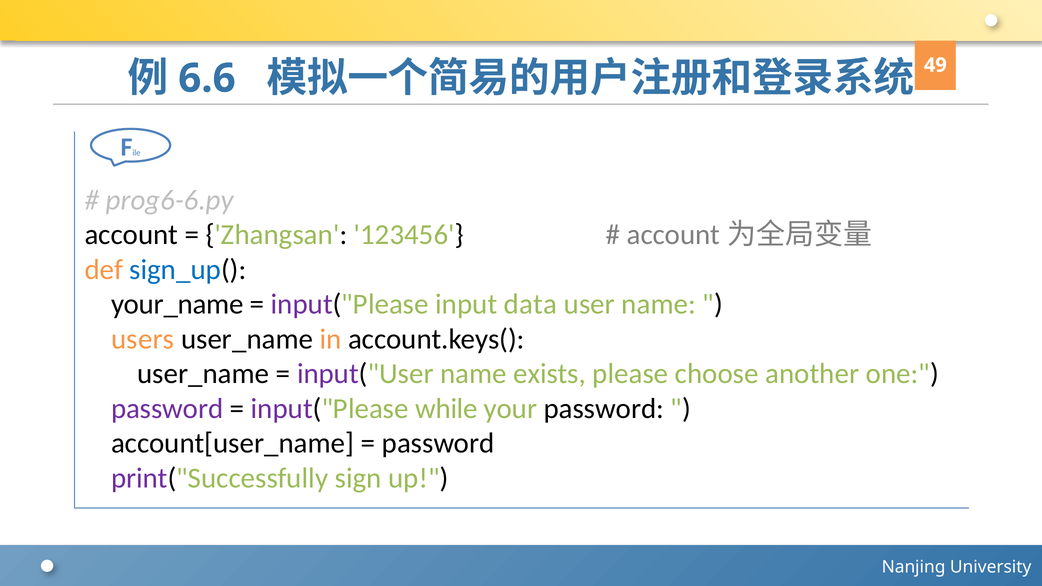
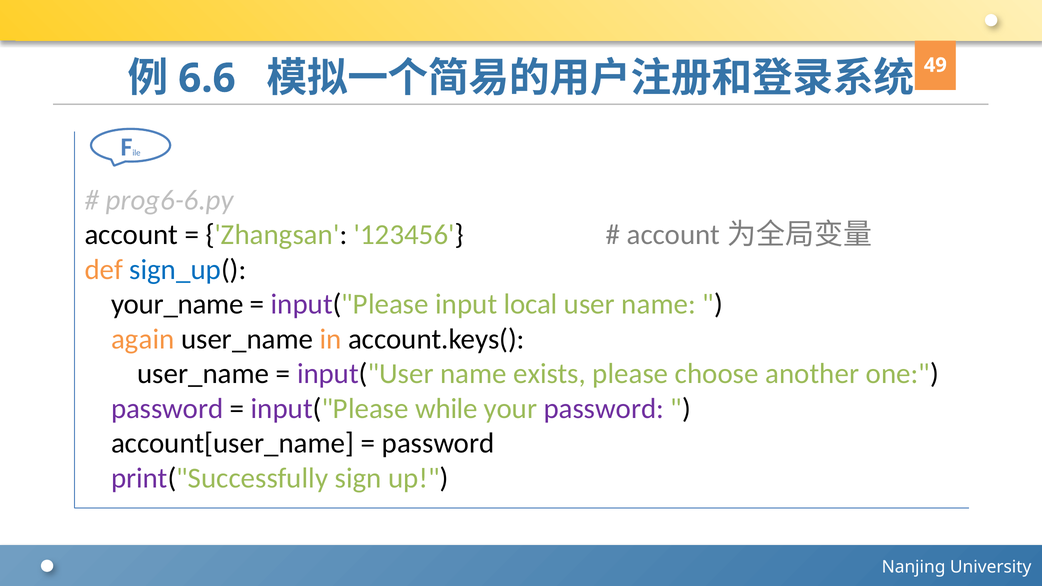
data: data -> local
users: users -> again
password at (604, 409) colour: black -> purple
